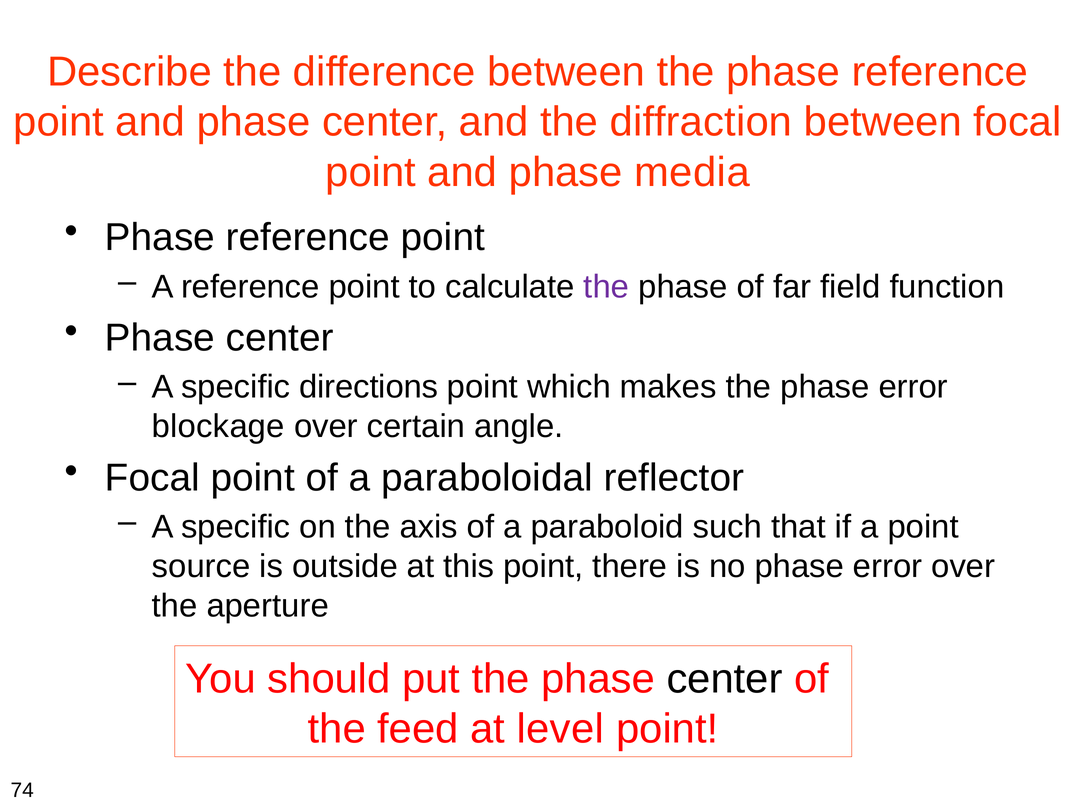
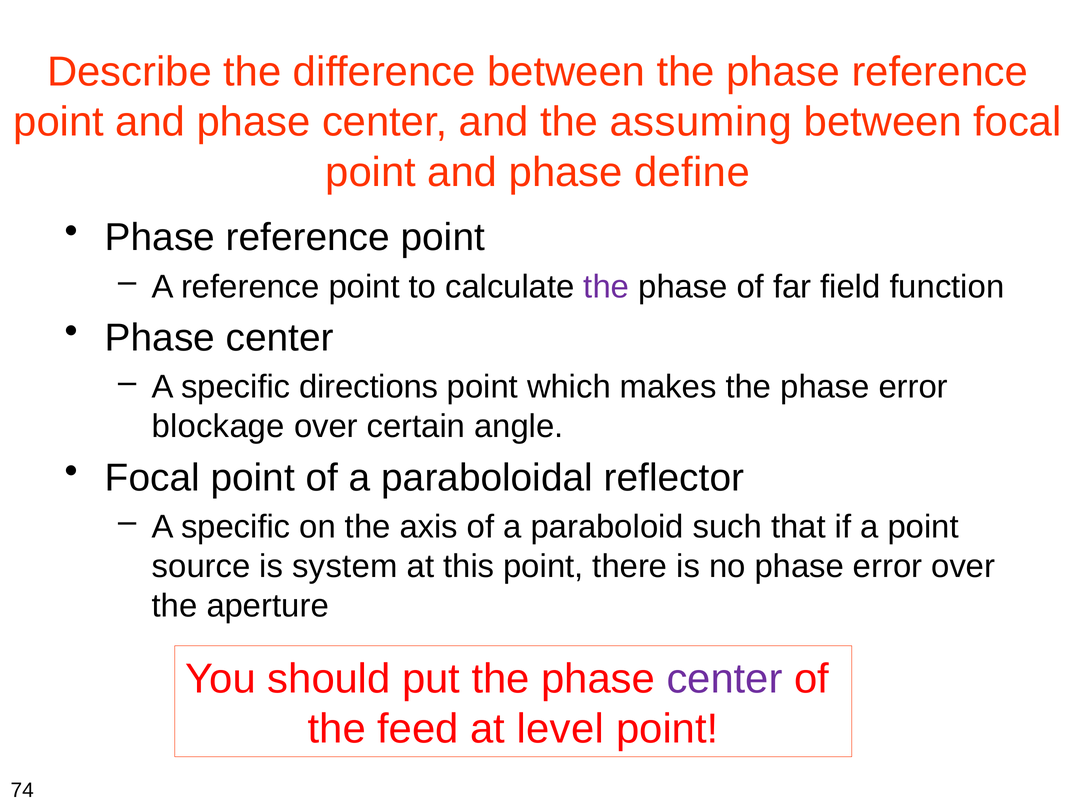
diffraction: diffraction -> assuming
media: media -> define
outside: outside -> system
center at (725, 679) colour: black -> purple
